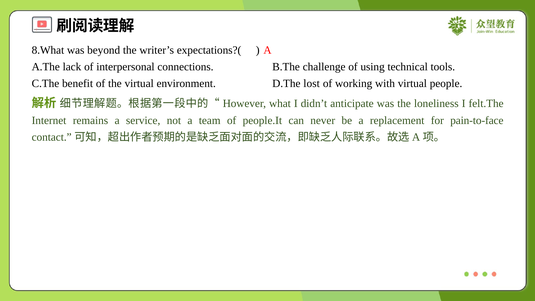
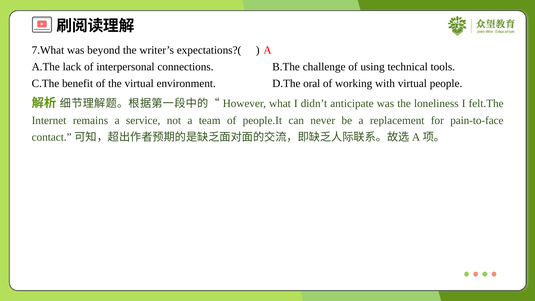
8.What: 8.What -> 7.What
lost: lost -> oral
